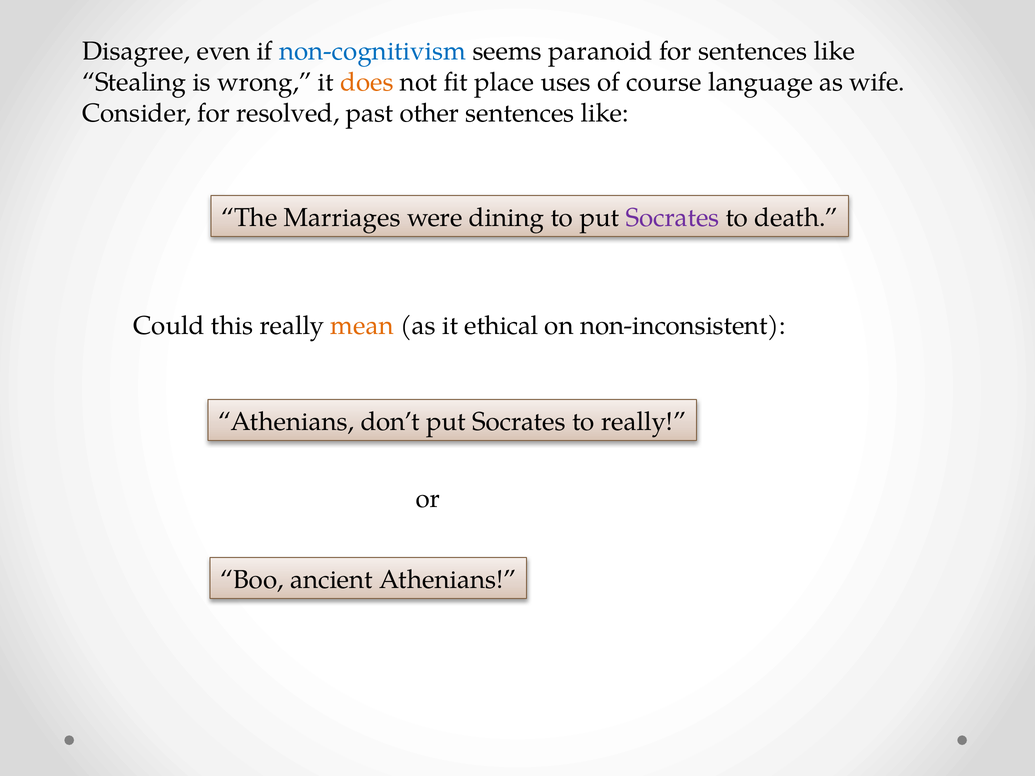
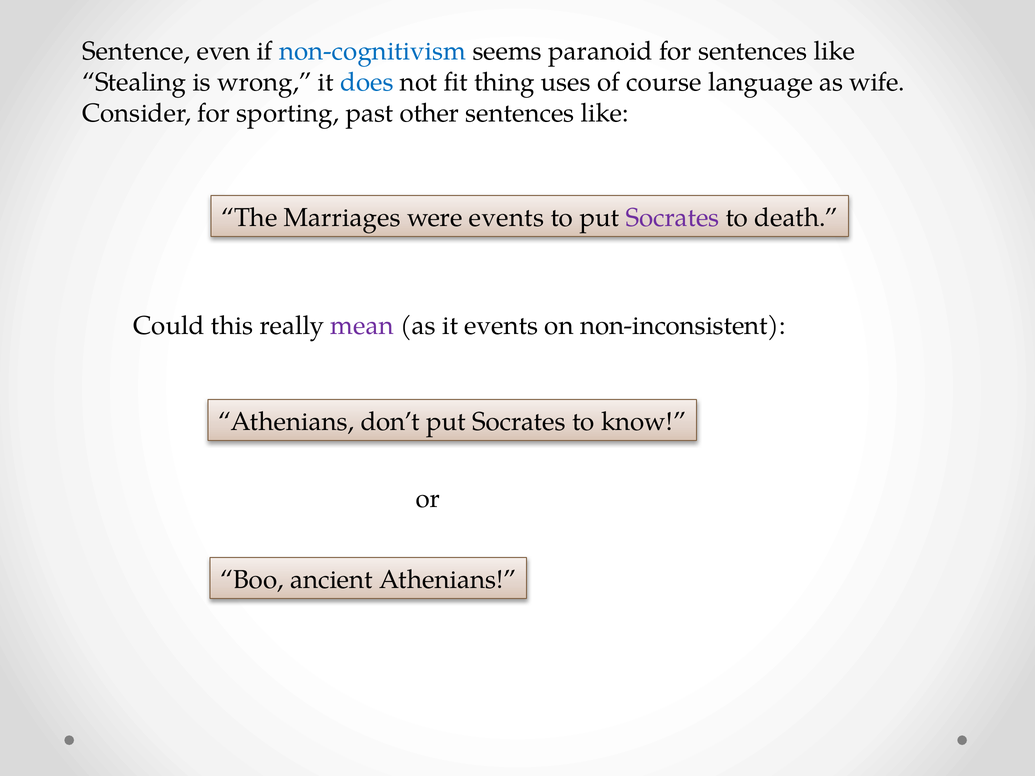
Disagree: Disagree -> Sentence
does colour: orange -> blue
place: place -> thing
resolved: resolved -> sporting
were dining: dining -> events
mean colour: orange -> purple
it ethical: ethical -> events
to really: really -> know
